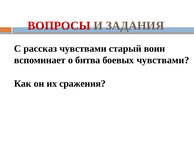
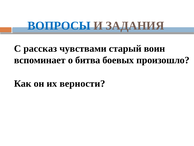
ВОПРОСЫ colour: red -> blue
боевых чувствами: чувствами -> произошло
сражения: сражения -> верности
